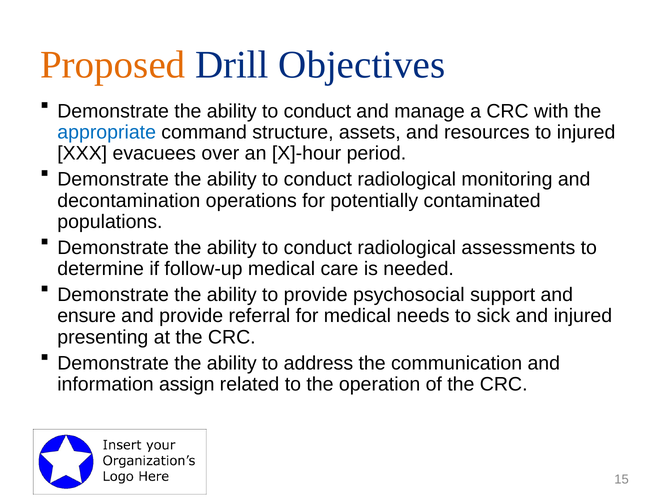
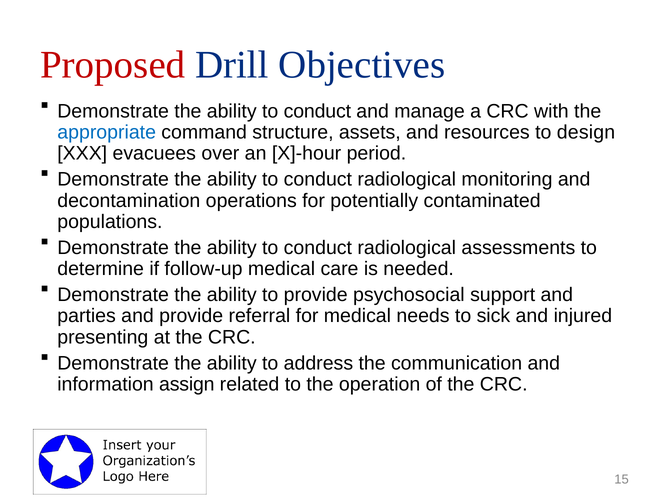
Proposed colour: orange -> red
to injured: injured -> design
ensure: ensure -> parties
